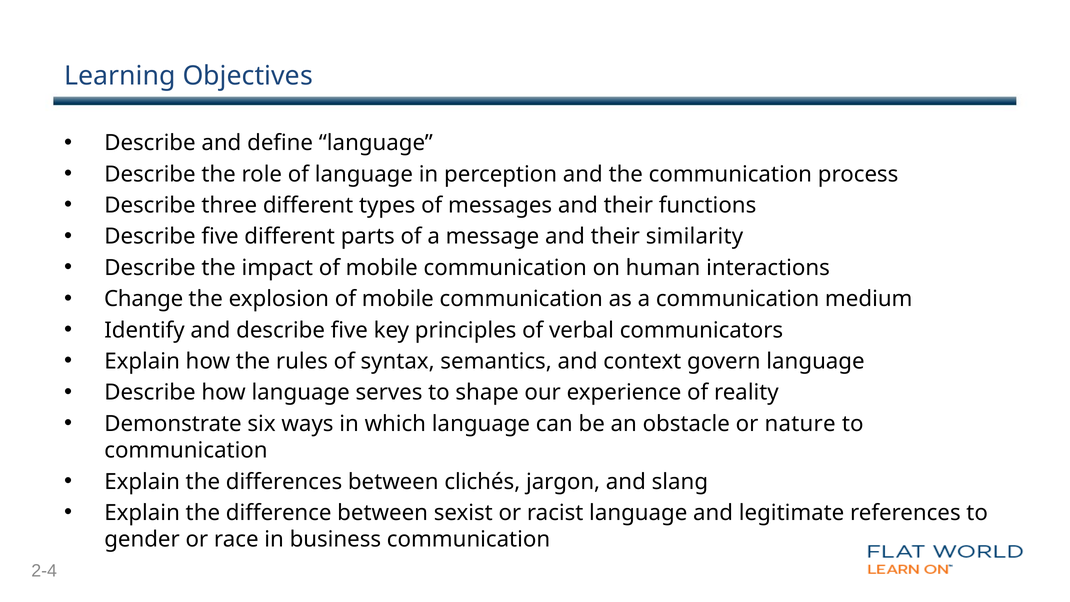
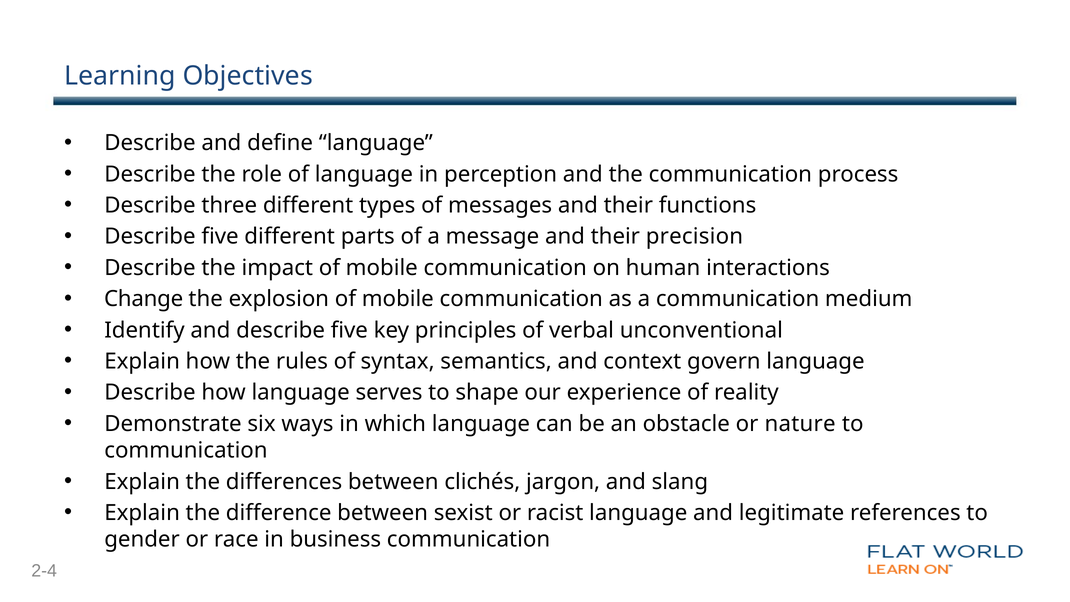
similarity: similarity -> precision
communicators: communicators -> unconventional
